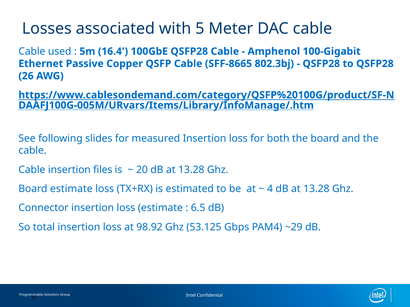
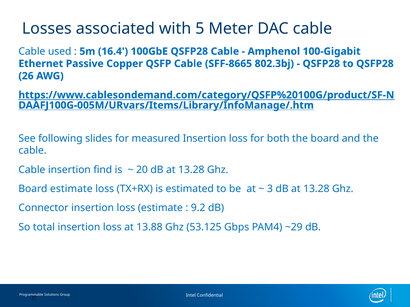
files: files -> find
4: 4 -> 3
6.5: 6.5 -> 9.2
98.92: 98.92 -> 13.88
